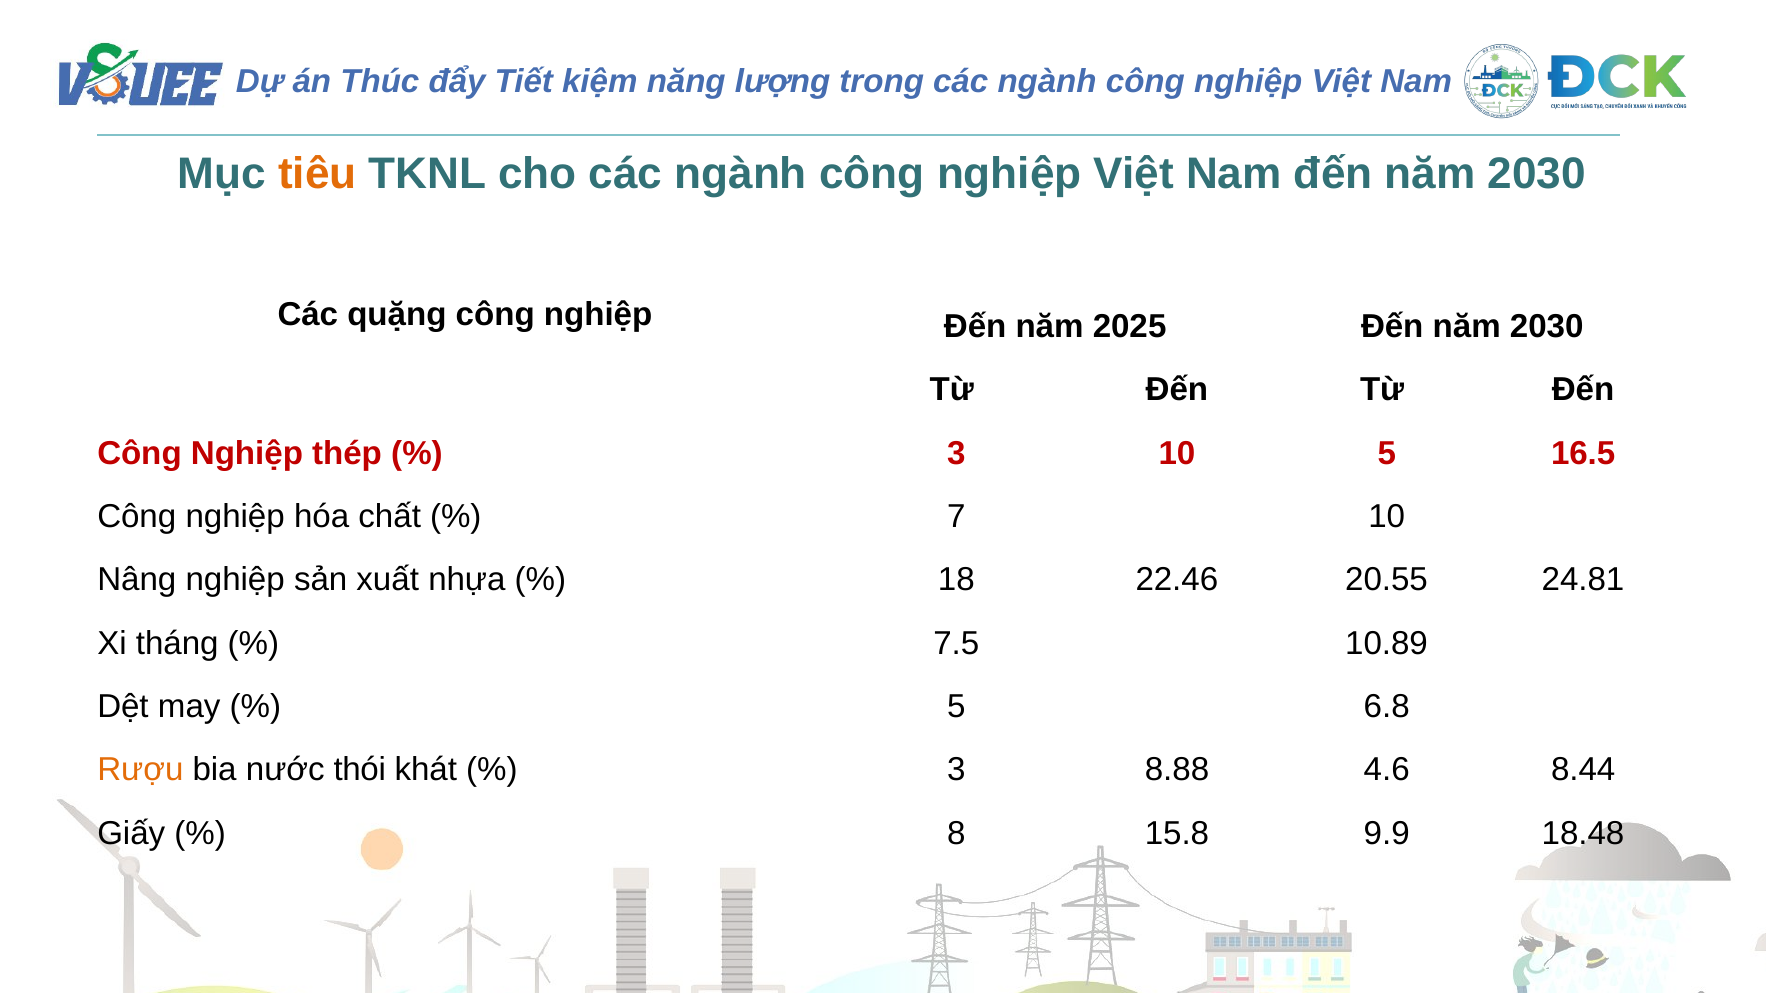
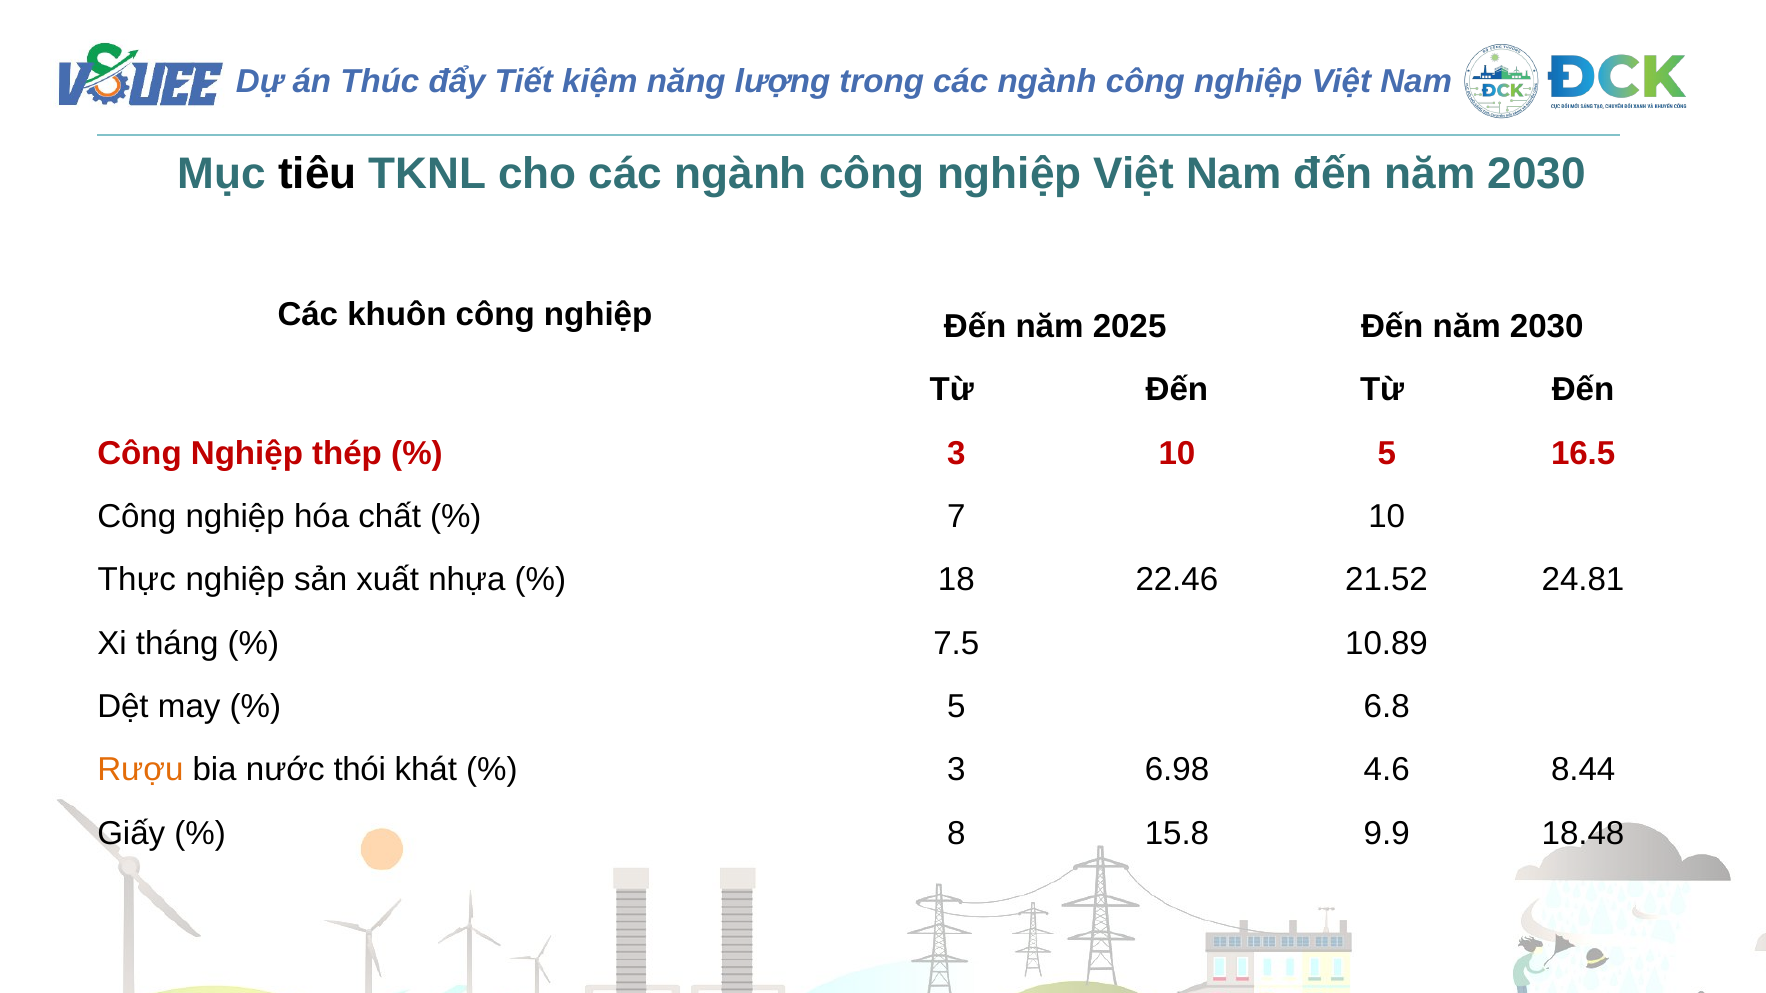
tiêu colour: orange -> black
quặng: quặng -> khuôn
Nâng: Nâng -> Thực
20.55: 20.55 -> 21.52
8.88: 8.88 -> 6.98
